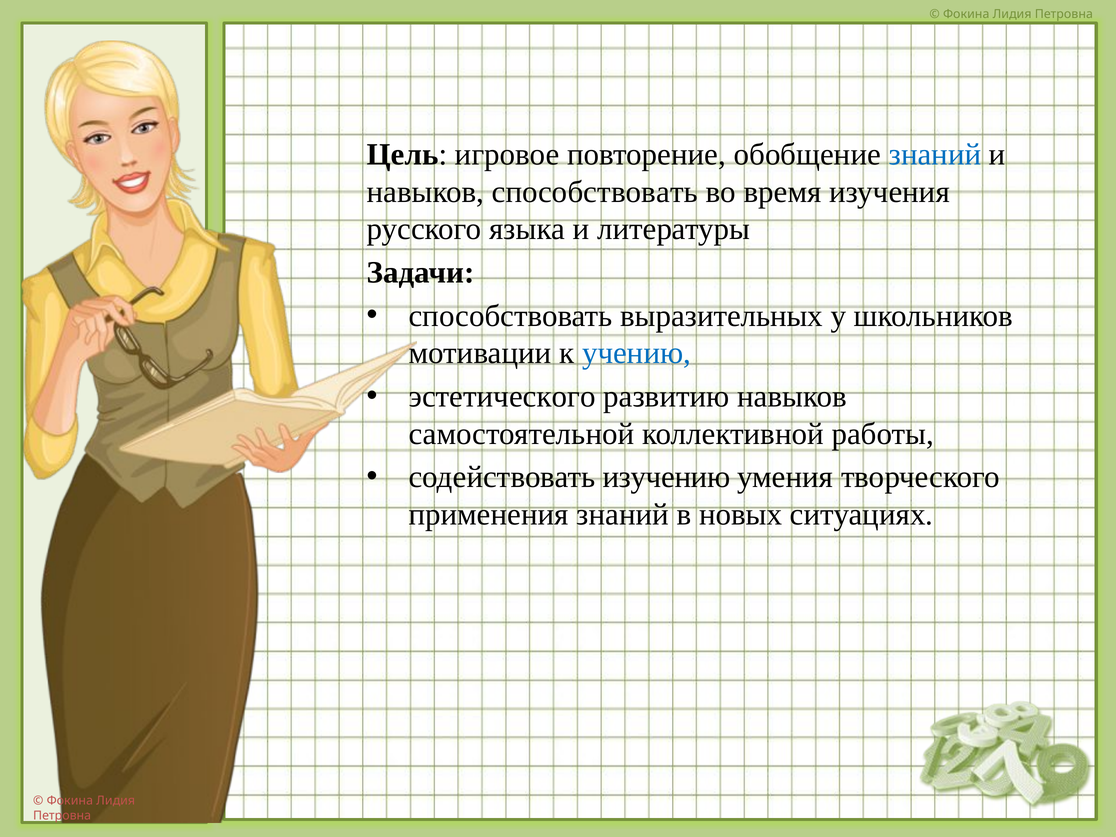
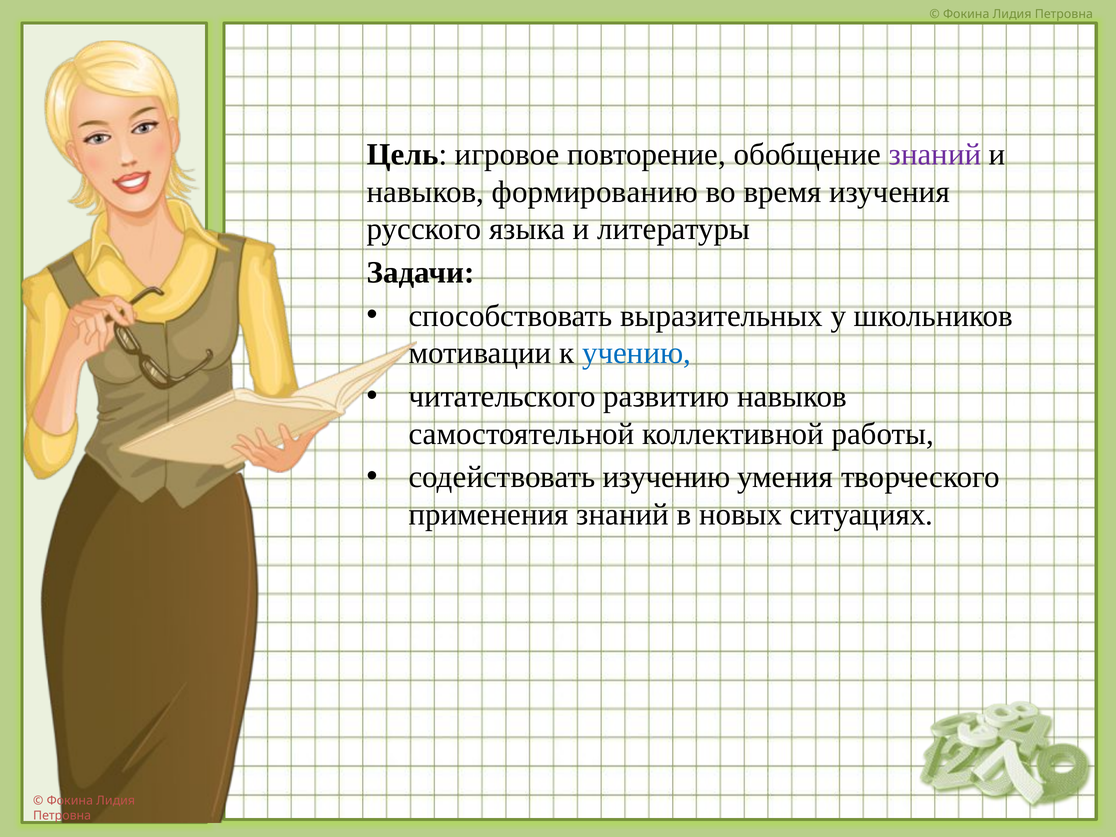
знаний at (935, 155) colour: blue -> purple
навыков способствовать: способствовать -> формированию
эстетического: эстетического -> читательского
